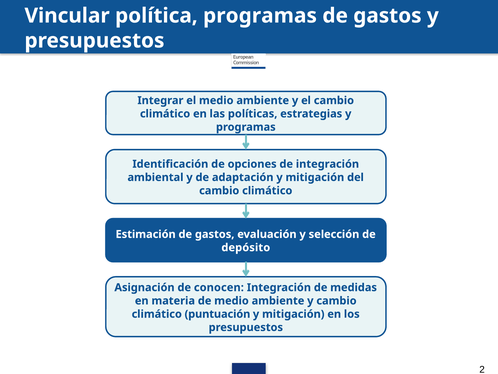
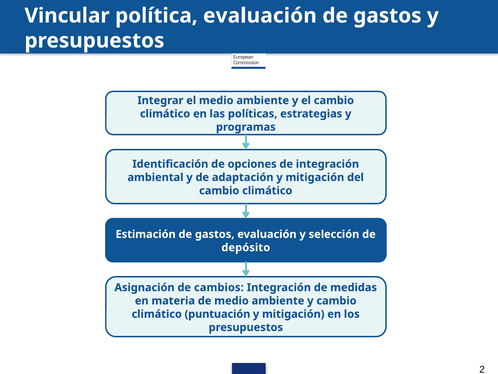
política programas: programas -> evaluación
conocen: conocen -> cambios
